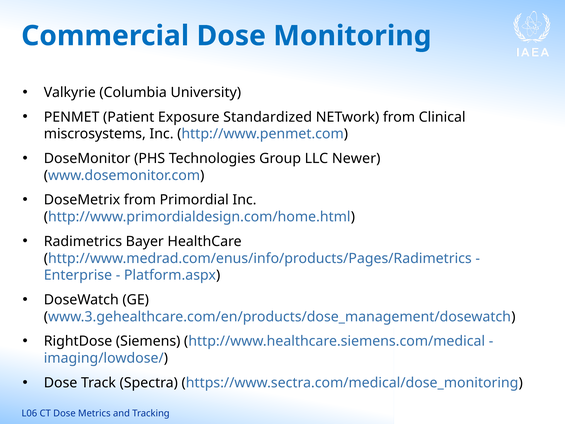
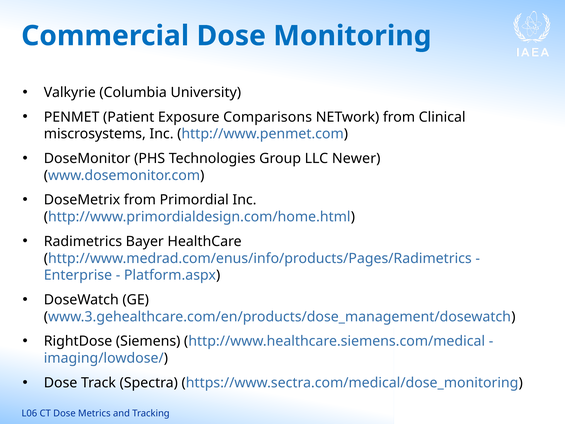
Standardized: Standardized -> Comparisons
